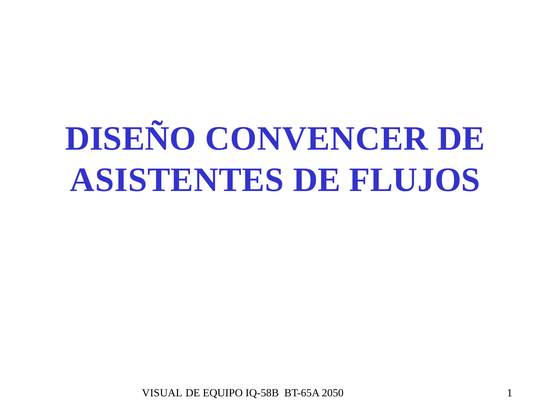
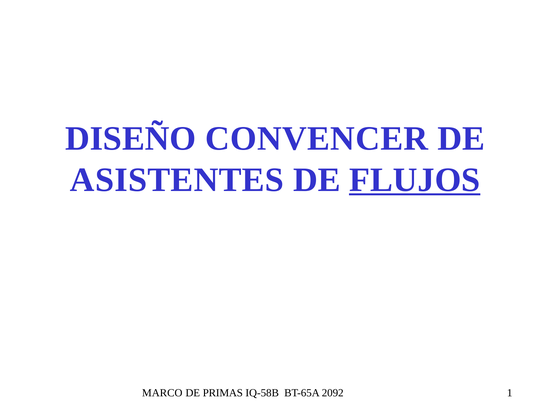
FLUJOS underline: none -> present
VISUAL: VISUAL -> MARCO
EQUIPO: EQUIPO -> PRIMAS
2050: 2050 -> 2092
